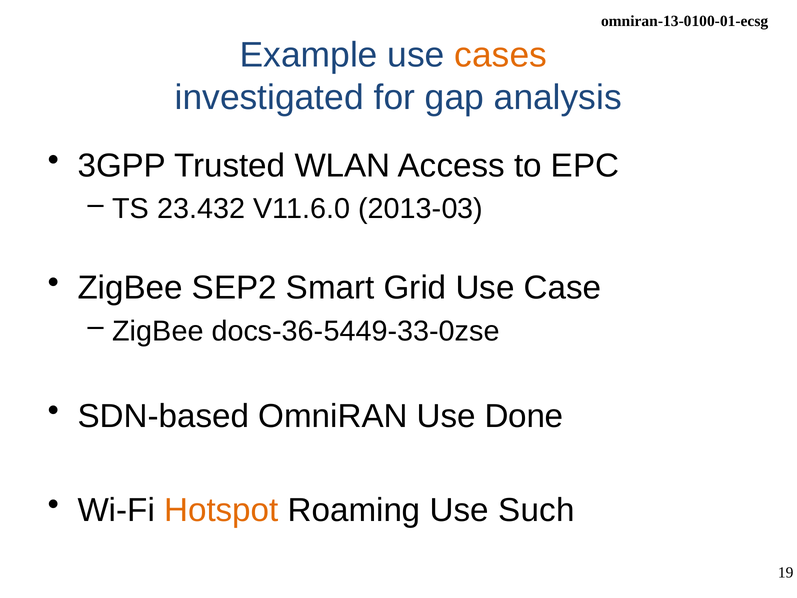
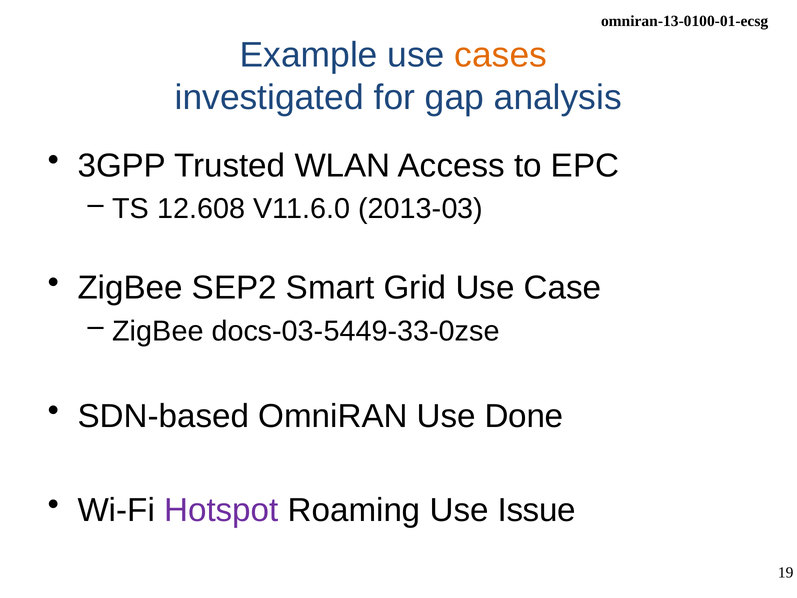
23.432: 23.432 -> 12.608
docs-36-5449-33-0zse: docs-36-5449-33-0zse -> docs-03-5449-33-0zse
Hotspot colour: orange -> purple
Such: Such -> Issue
